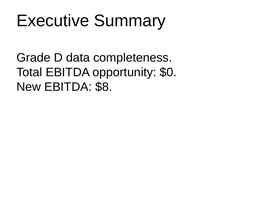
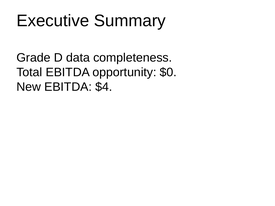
$8: $8 -> $4
